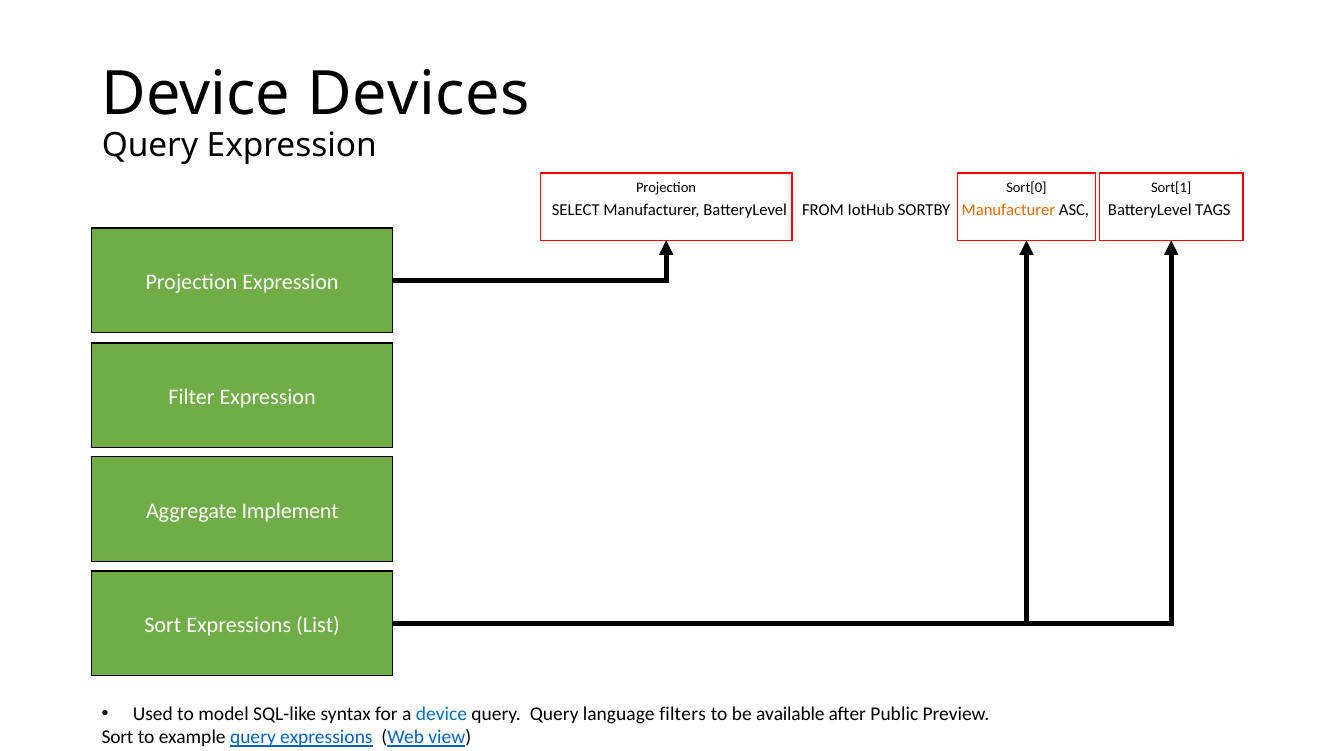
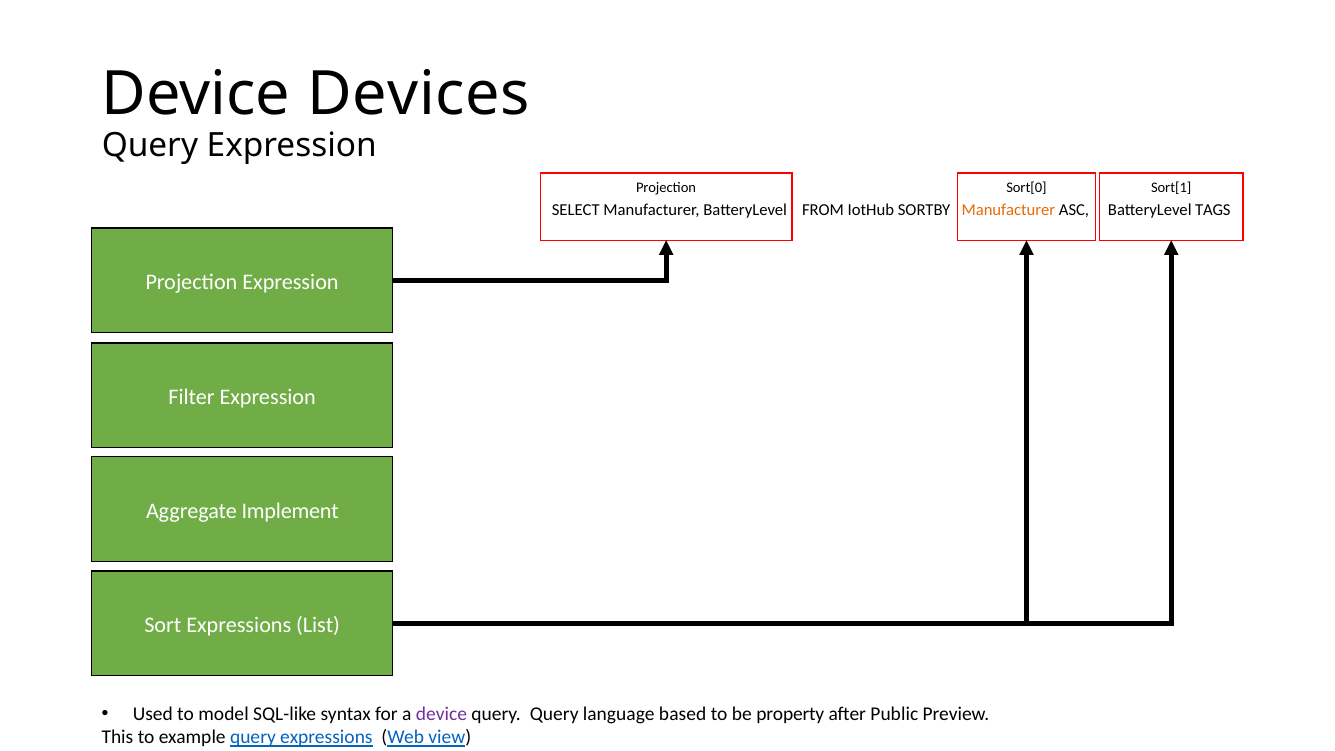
device at (441, 714) colour: blue -> purple
filters: filters -> based
available: available -> property
Sort at (118, 737): Sort -> This
